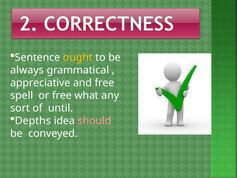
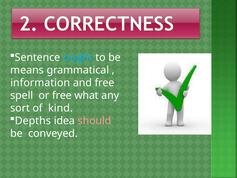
ought colour: yellow -> light blue
always: always -> means
appreciative: appreciative -> information
until: until -> kind
